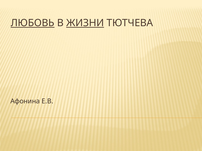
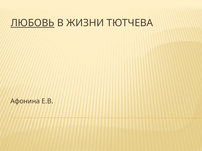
ЖИЗНИ underline: present -> none
